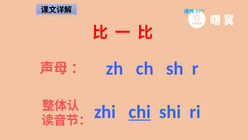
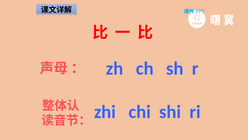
chi underline: present -> none
